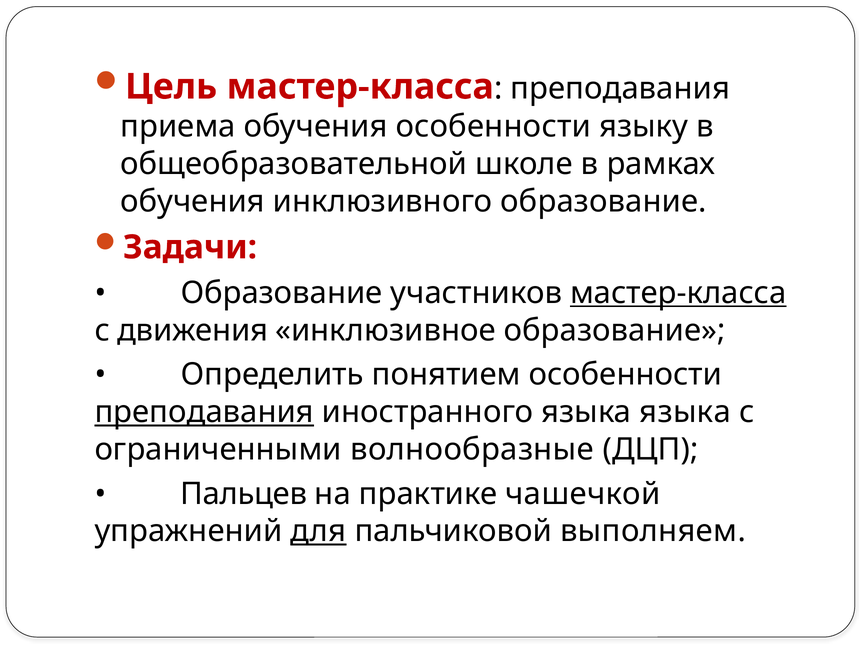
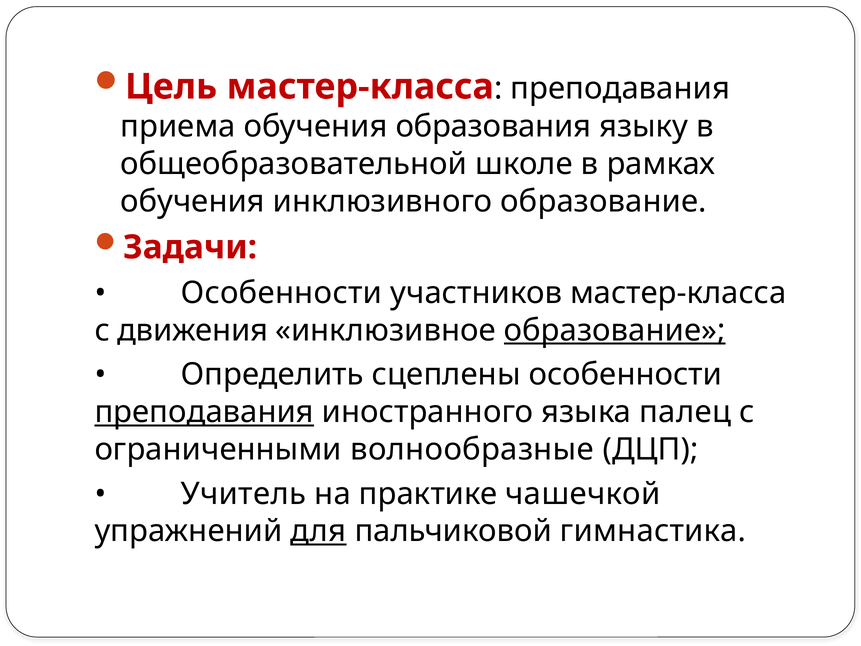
обучения особенности: особенности -> образования
Образование at (282, 293): Образование -> Особенности
мастер-класса at (678, 293) underline: present -> none
образование at (615, 330) underline: none -> present
понятием: понятием -> сцеплены
языка языка: языка -> палец
Пальцев: Пальцев -> Учитель
выполняем: выполняем -> гимнастика
